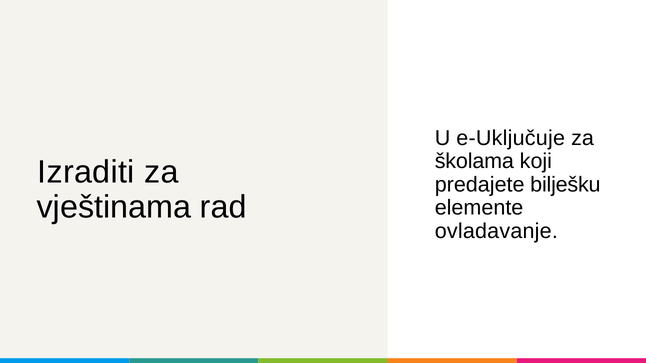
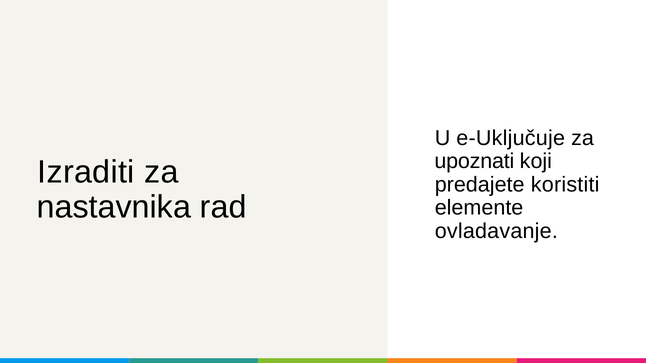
školama: školama -> upoznati
bilješku: bilješku -> koristiti
vještinama: vještinama -> nastavnika
